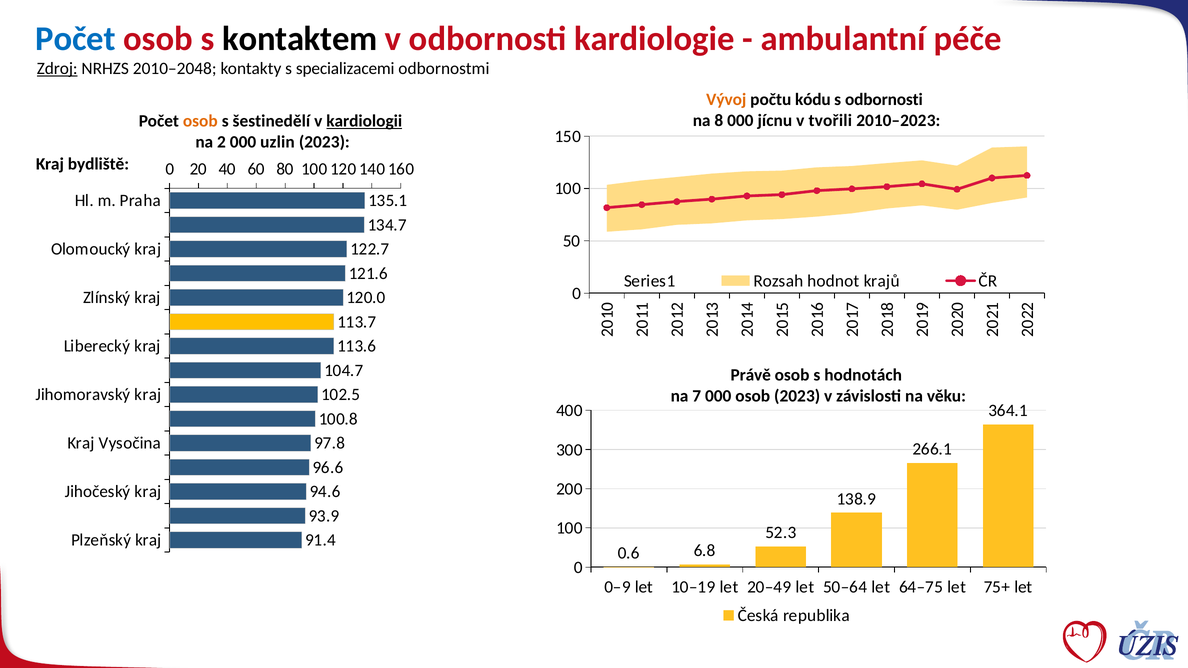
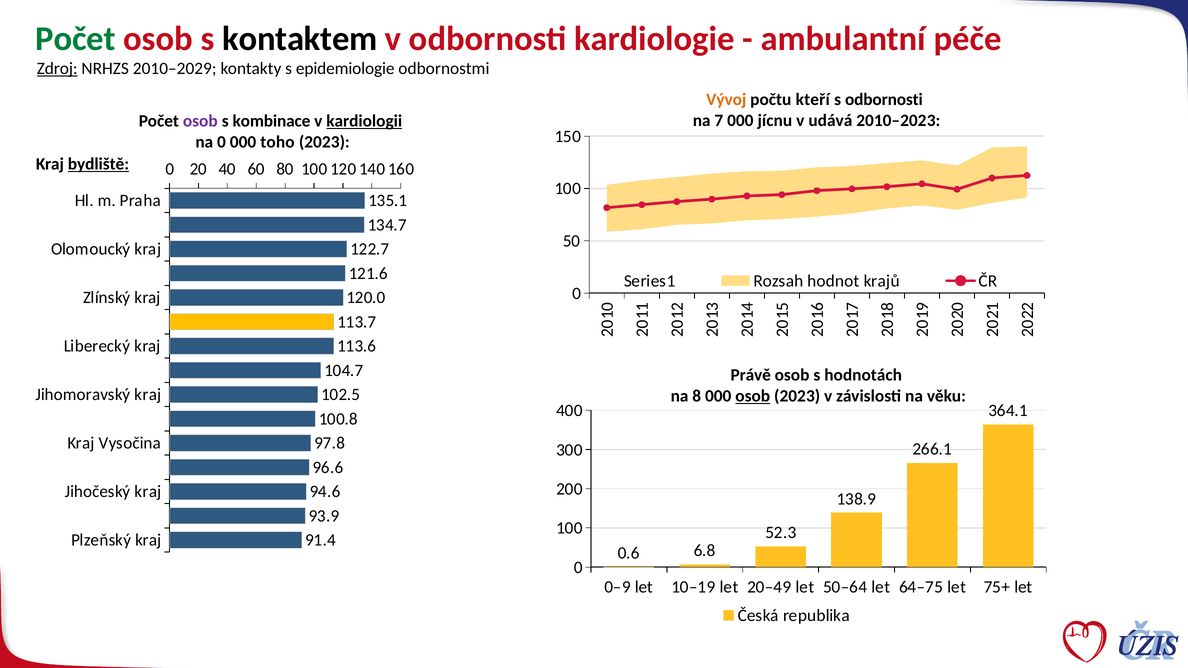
Počet at (76, 39) colour: blue -> green
2010–2048: 2010–2048 -> 2010–2029
specializacemi: specializacemi -> epidemiologie
kódu: kódu -> kteří
na 8: 8 -> 7
tvořili: tvořili -> udává
osob at (200, 121) colour: orange -> purple
šestinedělí: šestinedělí -> kombinace
na 2: 2 -> 0
uzlin: uzlin -> toho
bydliště underline: none -> present
na 7: 7 -> 8
osob at (753, 396) underline: none -> present
